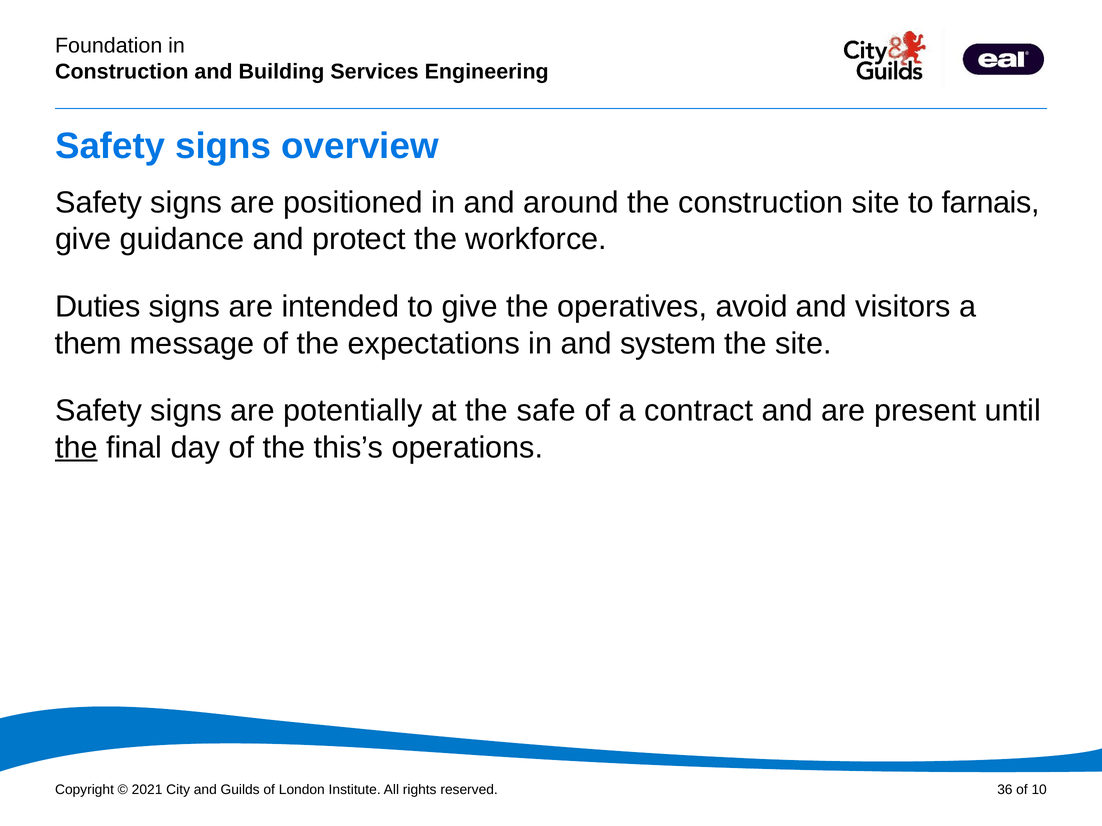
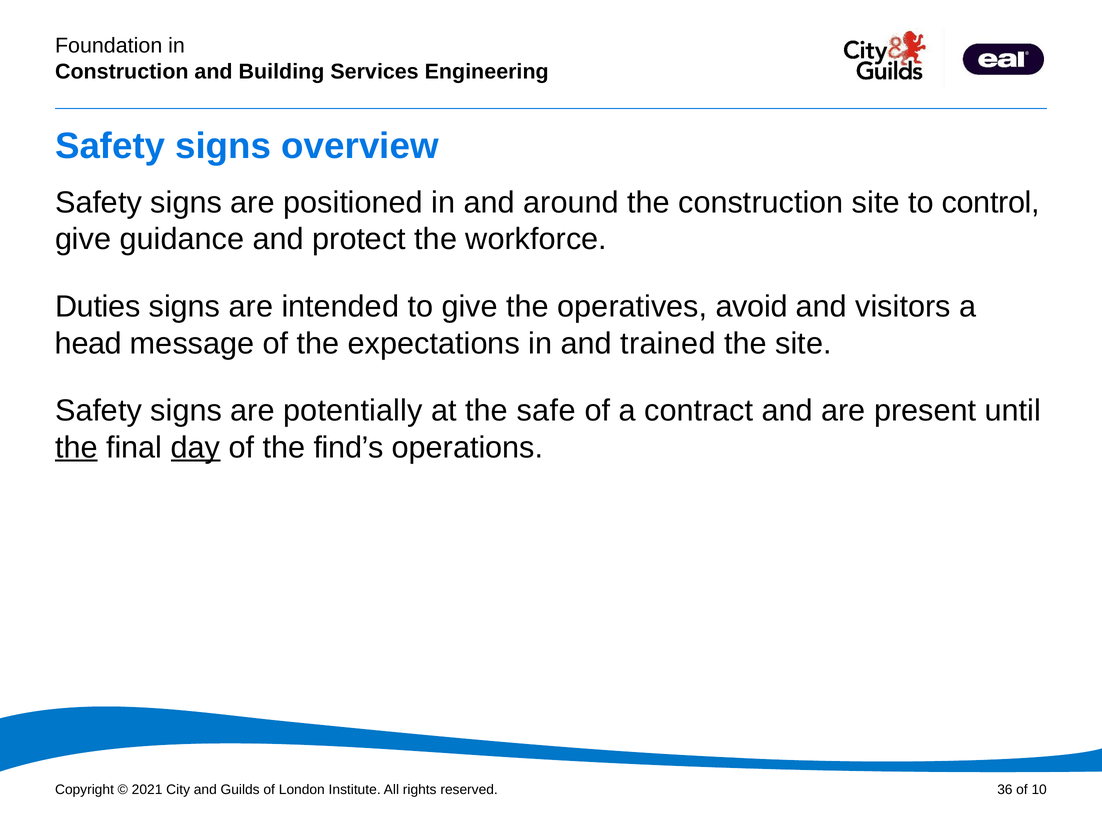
farnais: farnais -> control
them: them -> head
system: system -> trained
day underline: none -> present
this’s: this’s -> find’s
